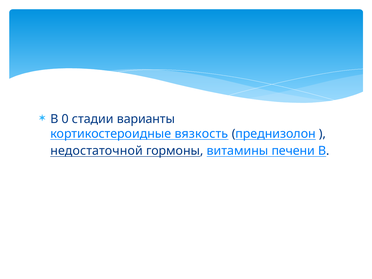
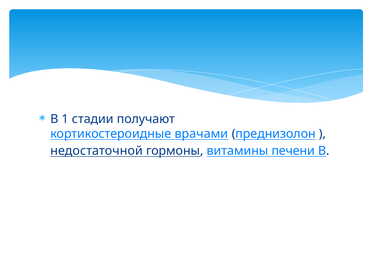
0: 0 -> 1
варианты: варианты -> получают
вязкость: вязкость -> врачами
